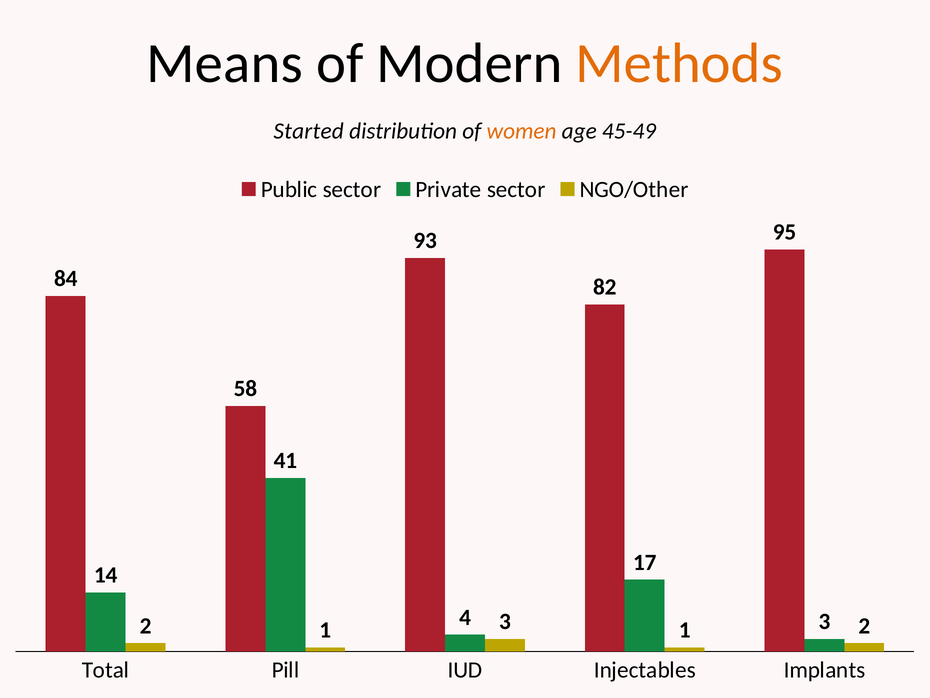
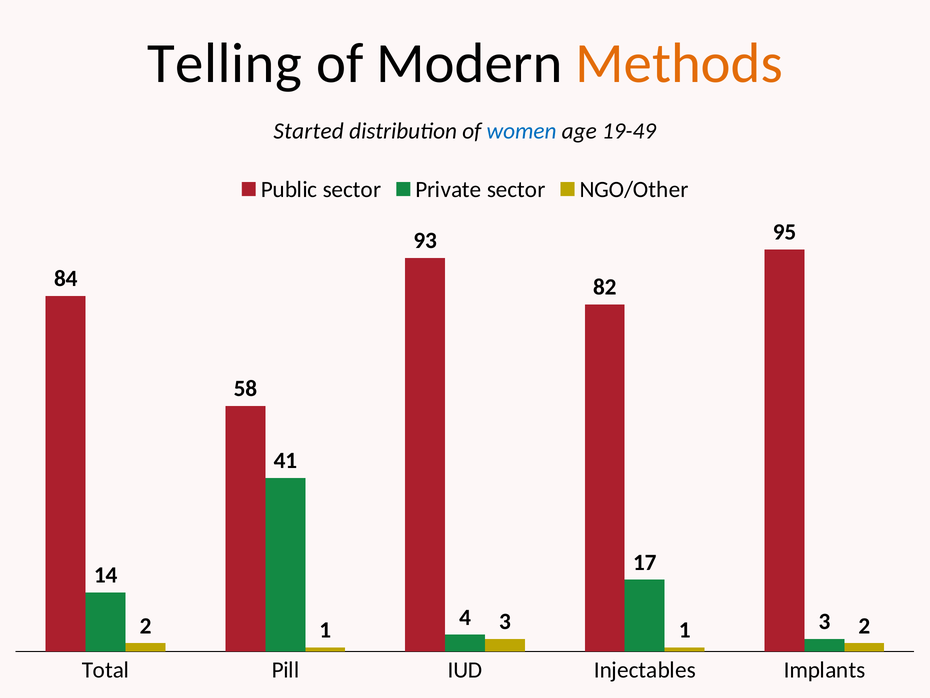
Means: Means -> Telling
women colour: orange -> blue
45-49: 45-49 -> 19-49
